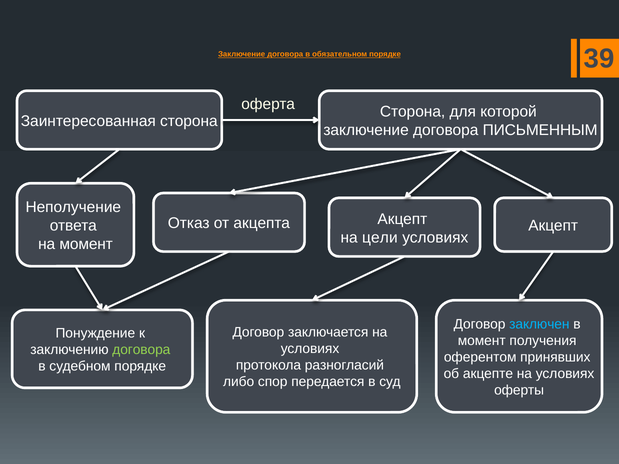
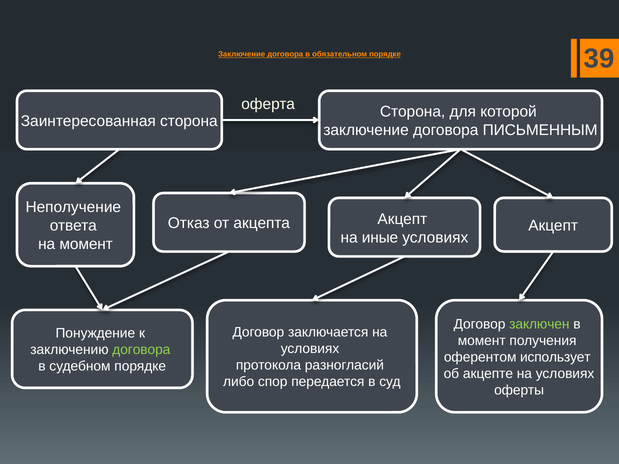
цели: цели -> иные
заключен colour: light blue -> light green
принявших: принявших -> использует
